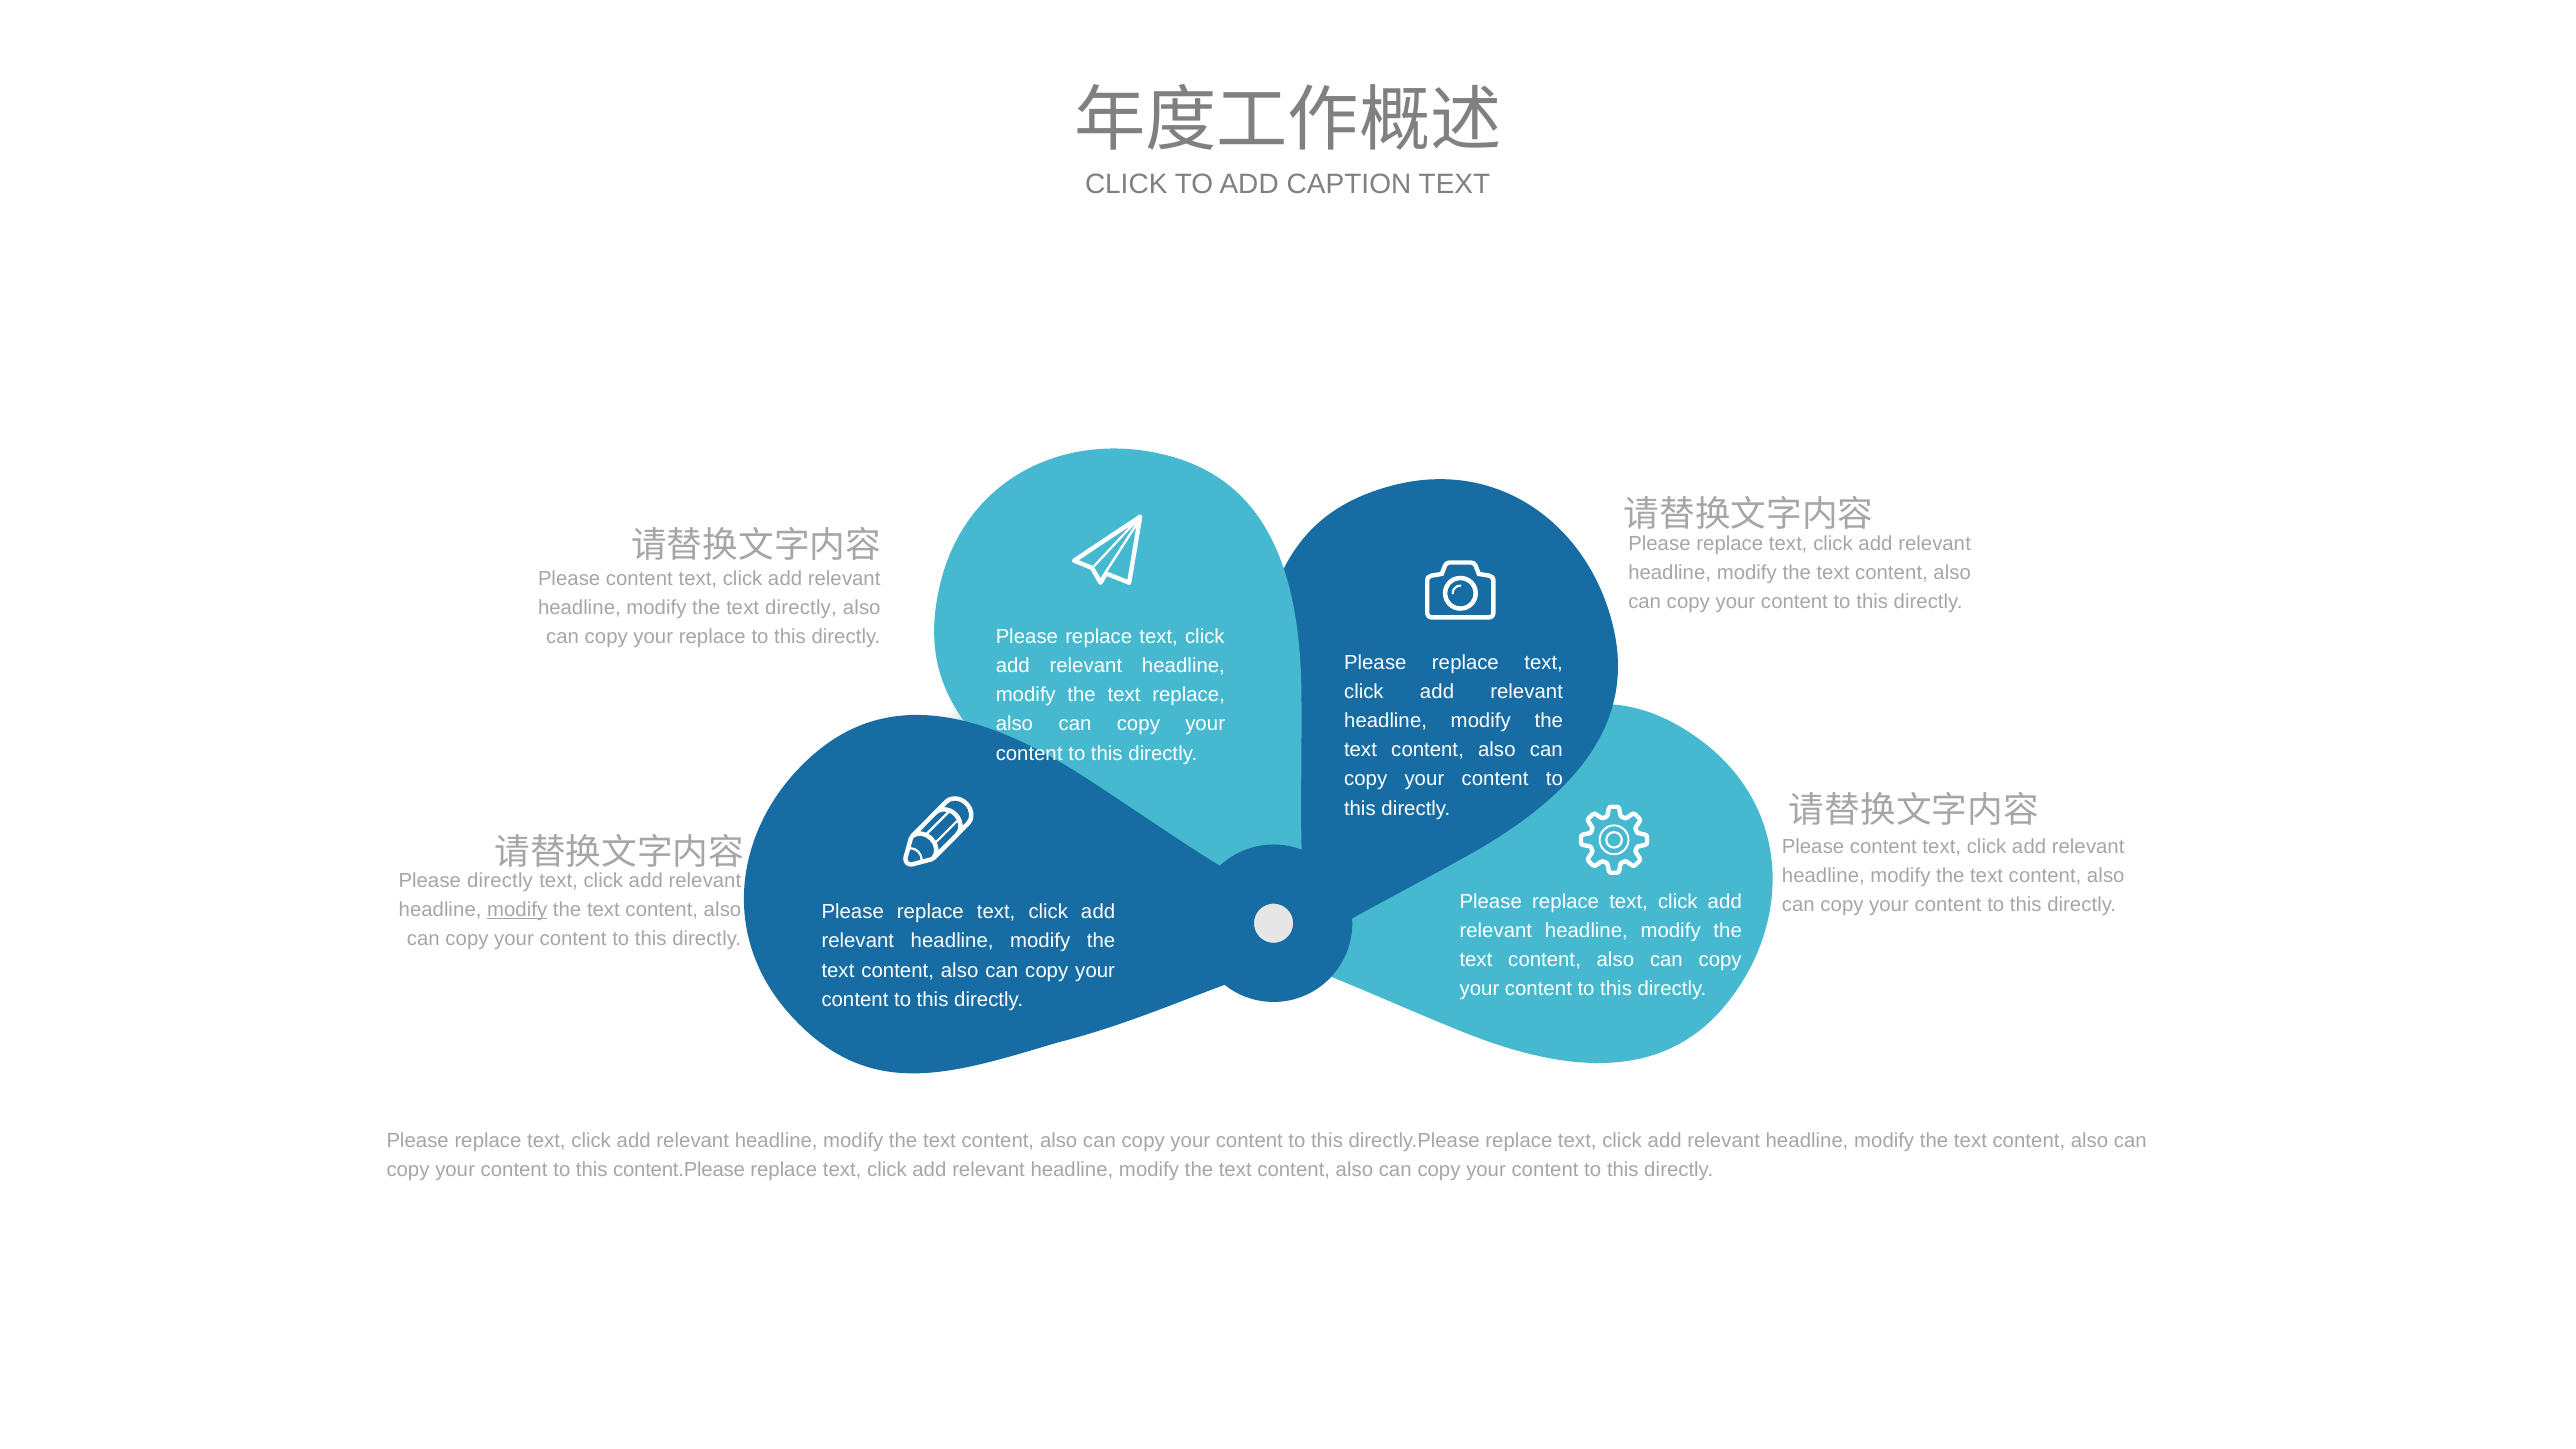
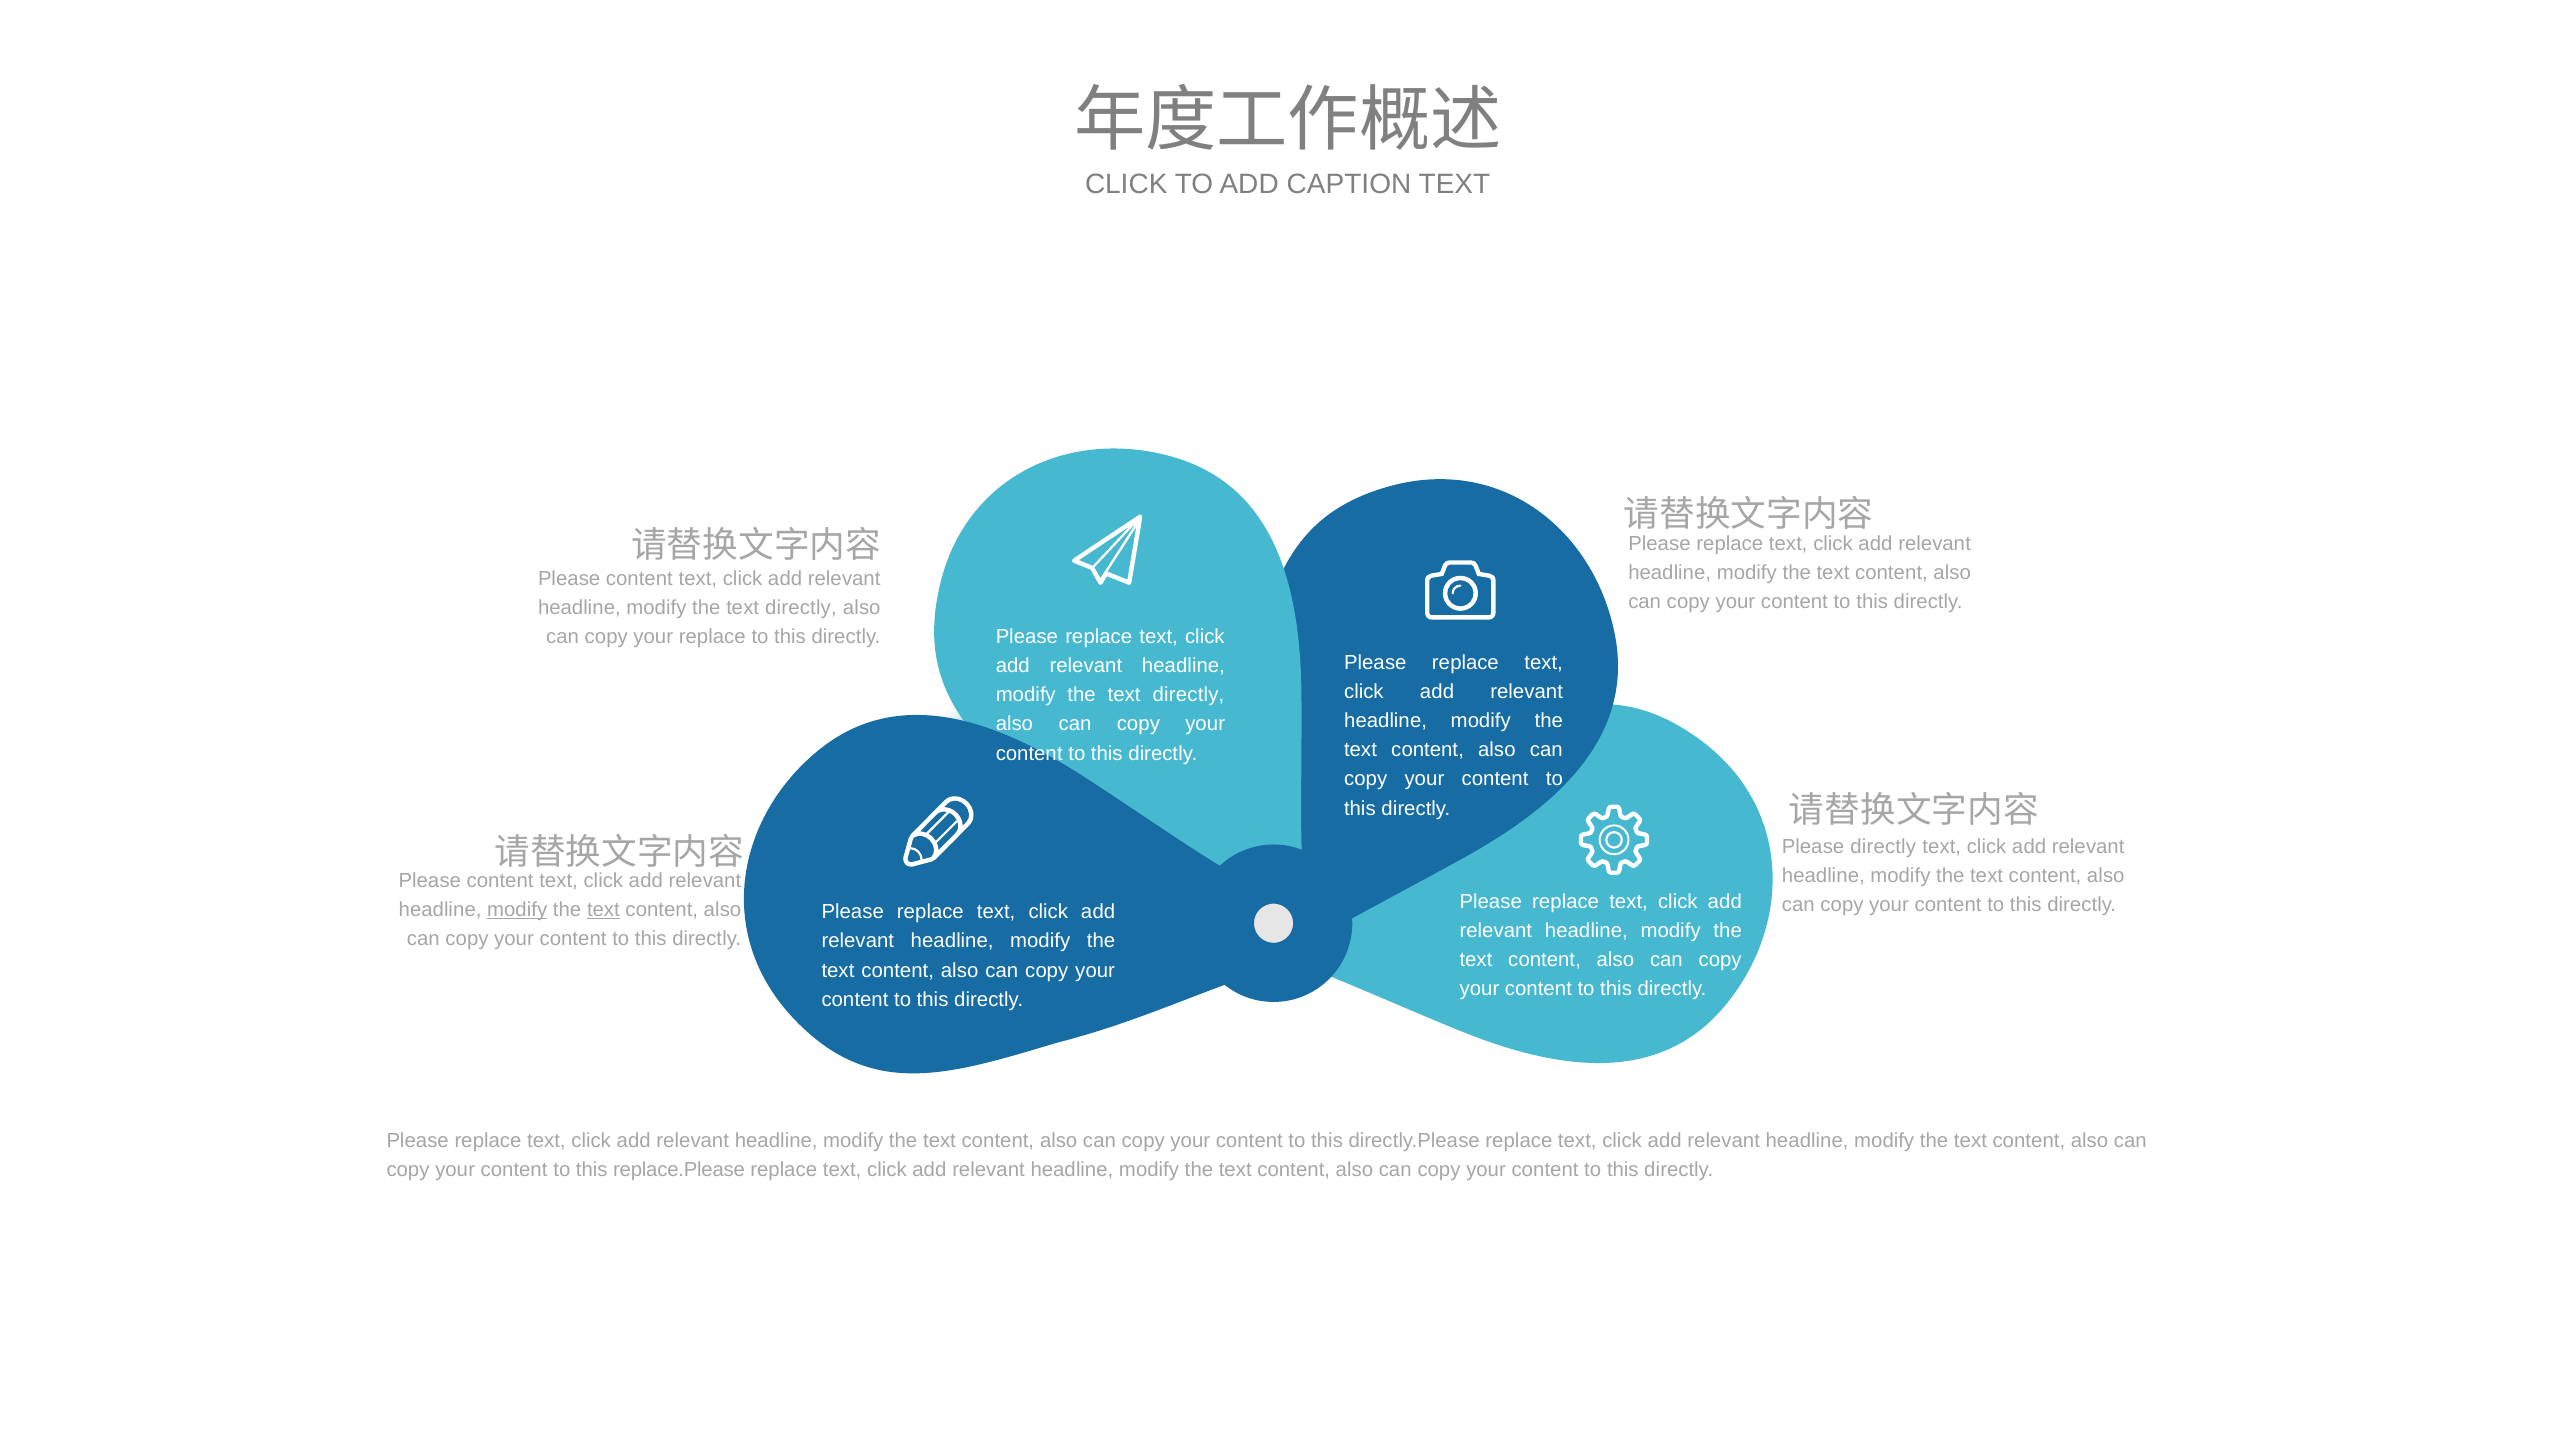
replace at (1189, 695): replace -> directly
content at (1883, 847): content -> directly
directly at (500, 881): directly -> content
text at (603, 910) underline: none -> present
content.Please: content.Please -> replace.Please
